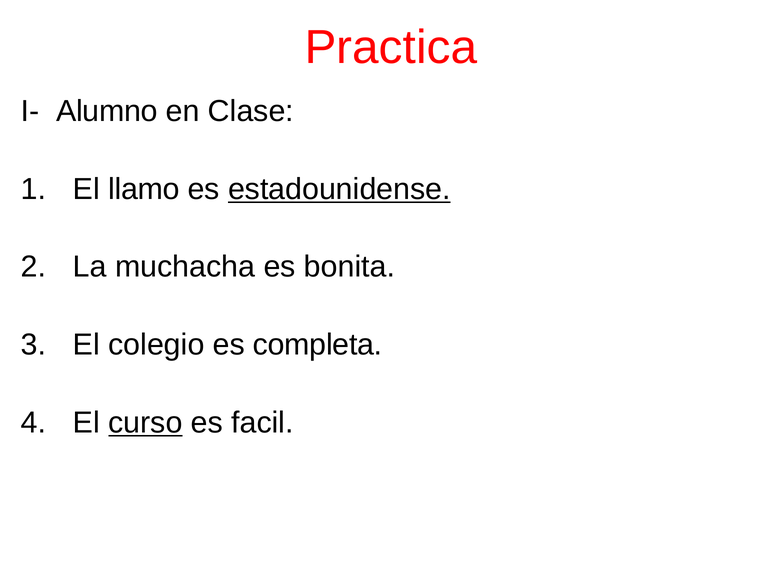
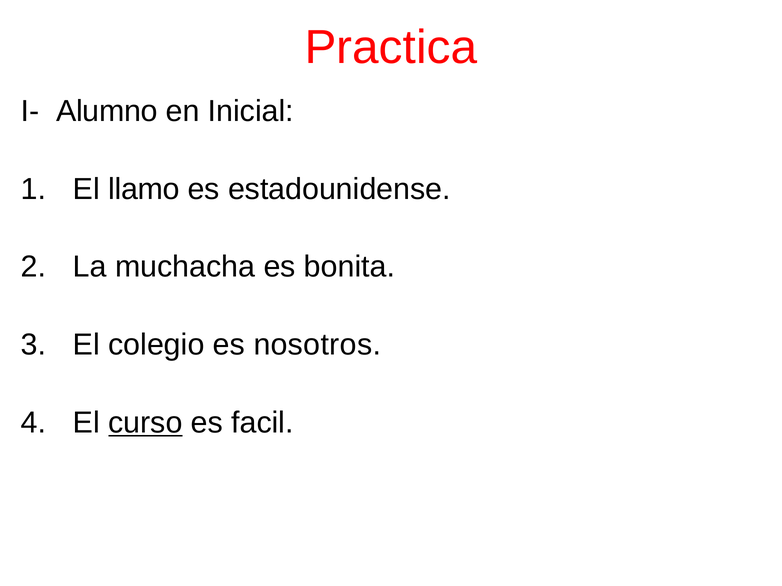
Clase: Clase -> Inicial
estadounidense underline: present -> none
completa: completa -> nosotros
